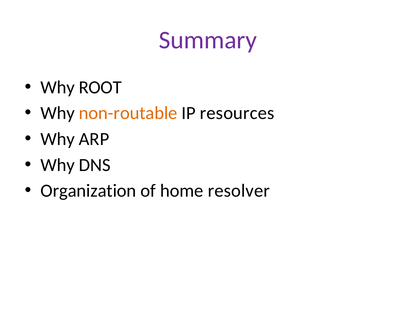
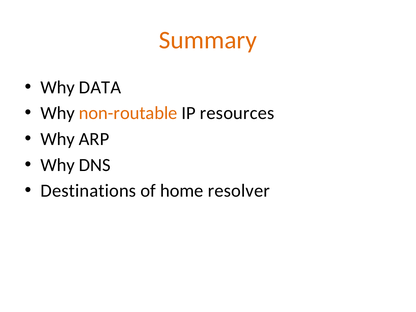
Summary colour: purple -> orange
ROOT: ROOT -> DATA
Organization: Organization -> Destinations
